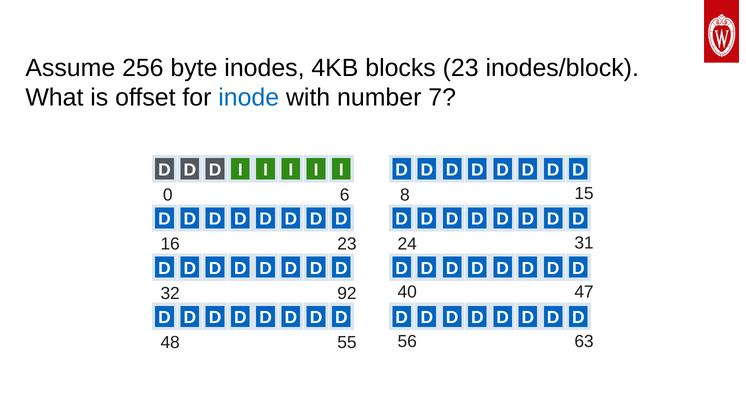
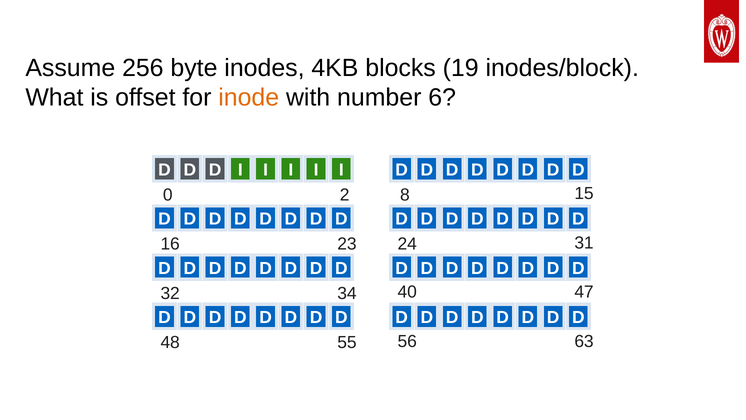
blocks 23: 23 -> 19
inode colour: blue -> orange
7: 7 -> 6
6: 6 -> 2
92: 92 -> 34
